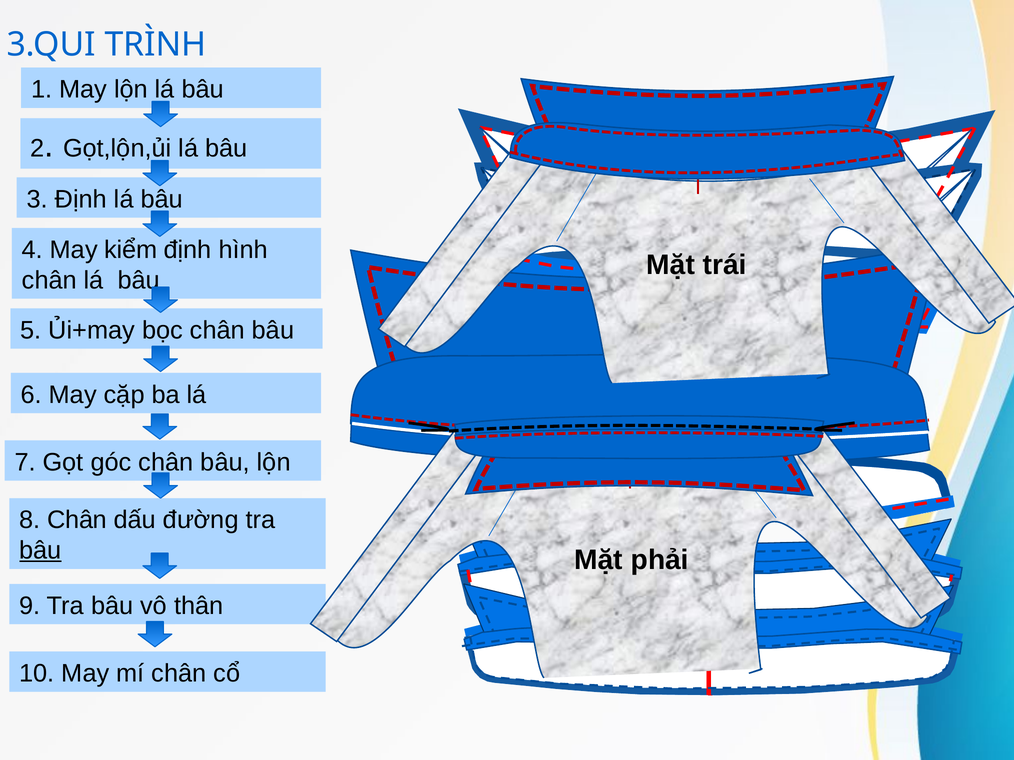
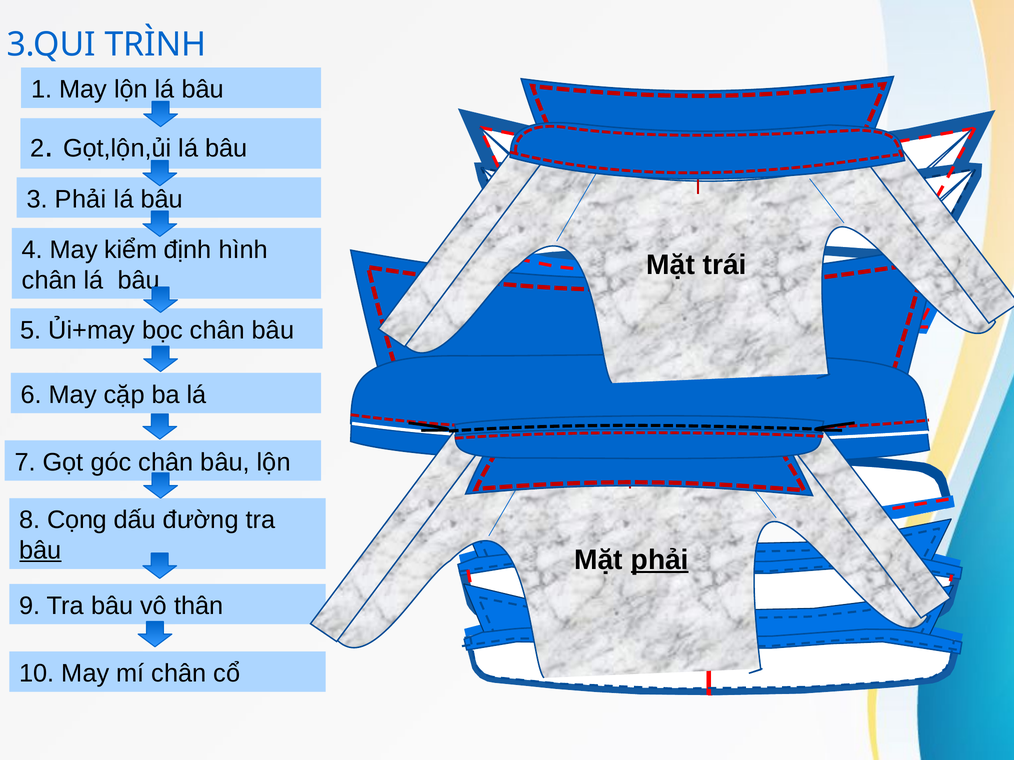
3 Định: Định -> Phải
8 Chân: Chân -> Cọng
phải at (660, 560) underline: none -> present
